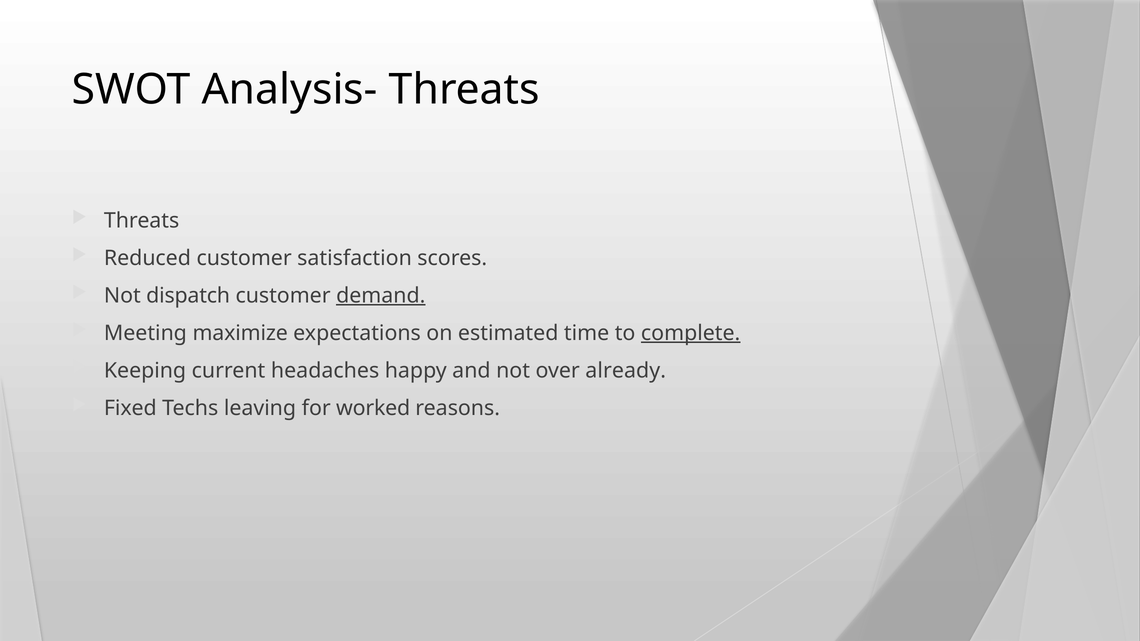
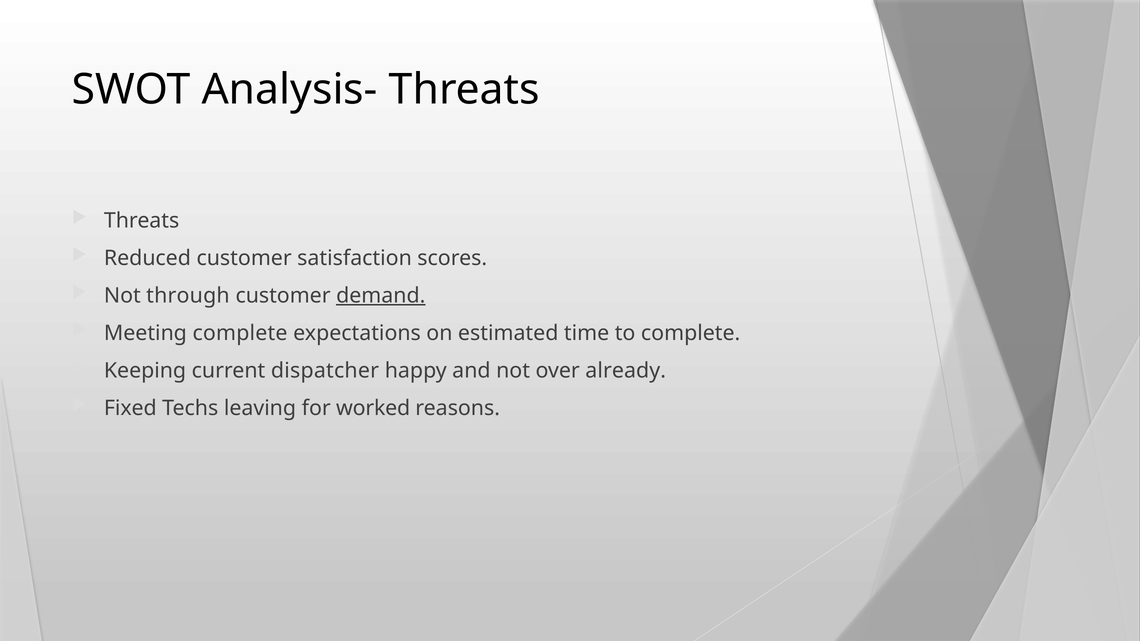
dispatch: dispatch -> through
Meeting maximize: maximize -> complete
complete at (691, 333) underline: present -> none
headaches: headaches -> dispatcher
